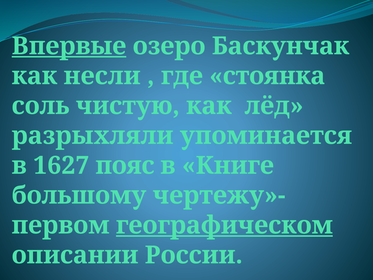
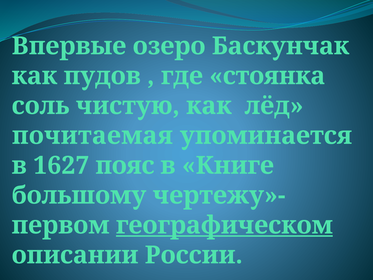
Впервые underline: present -> none
несли: несли -> пудов
разрыхляли: разрыхляли -> почитаемая
